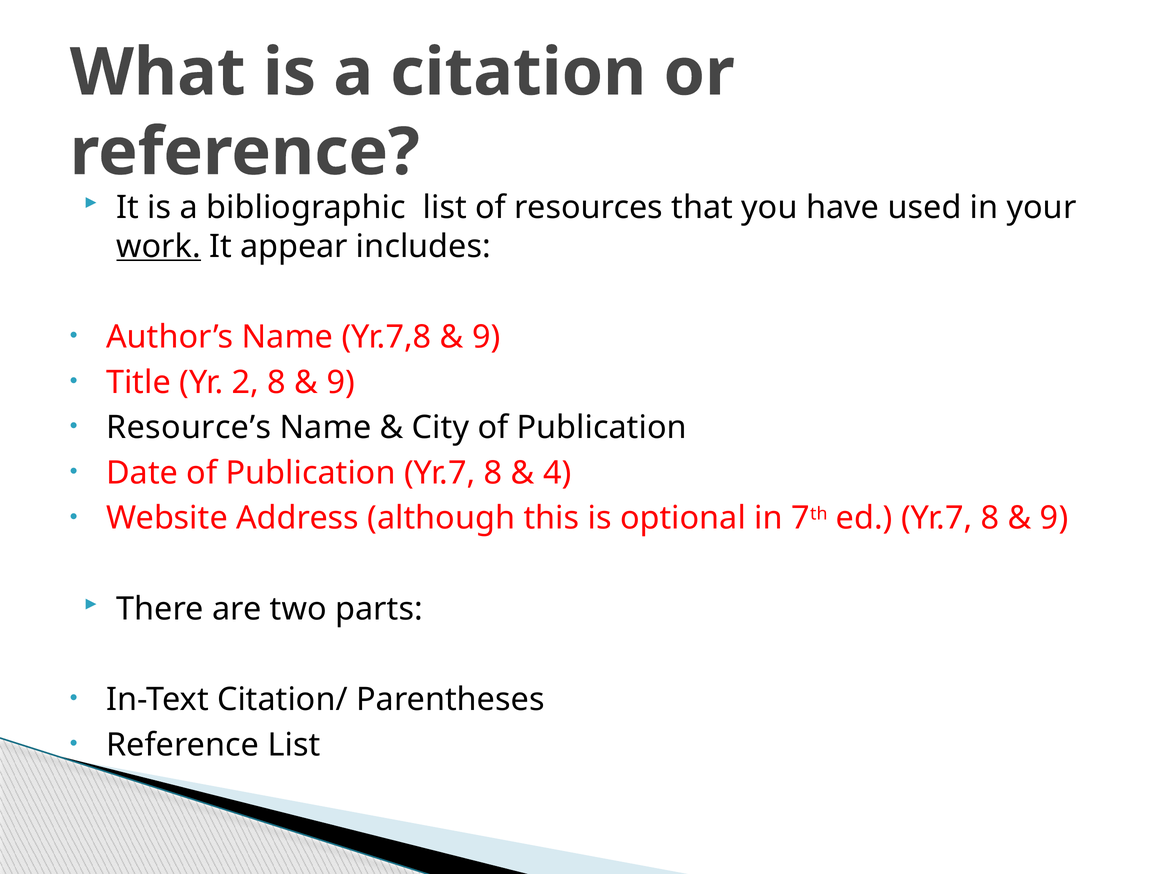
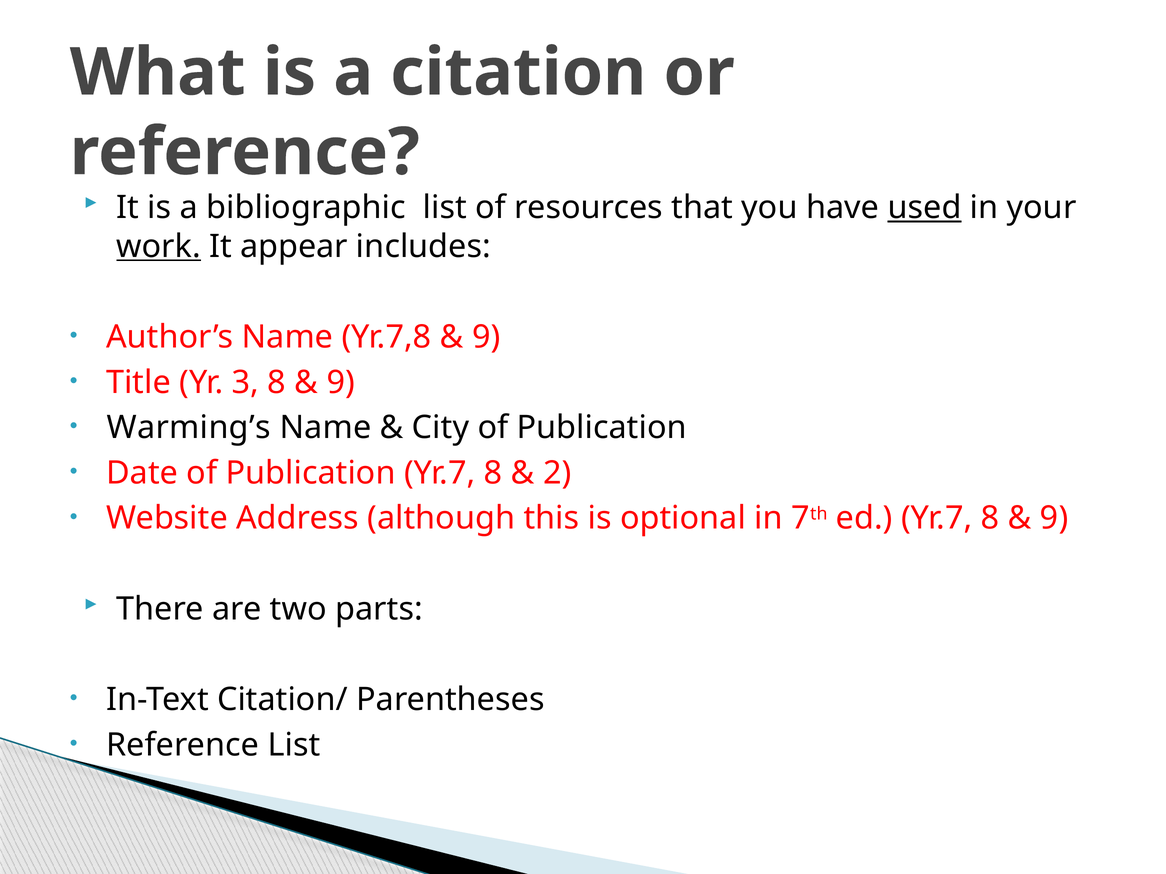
used underline: none -> present
2: 2 -> 3
Resource’s: Resource’s -> Warming’s
4: 4 -> 2
